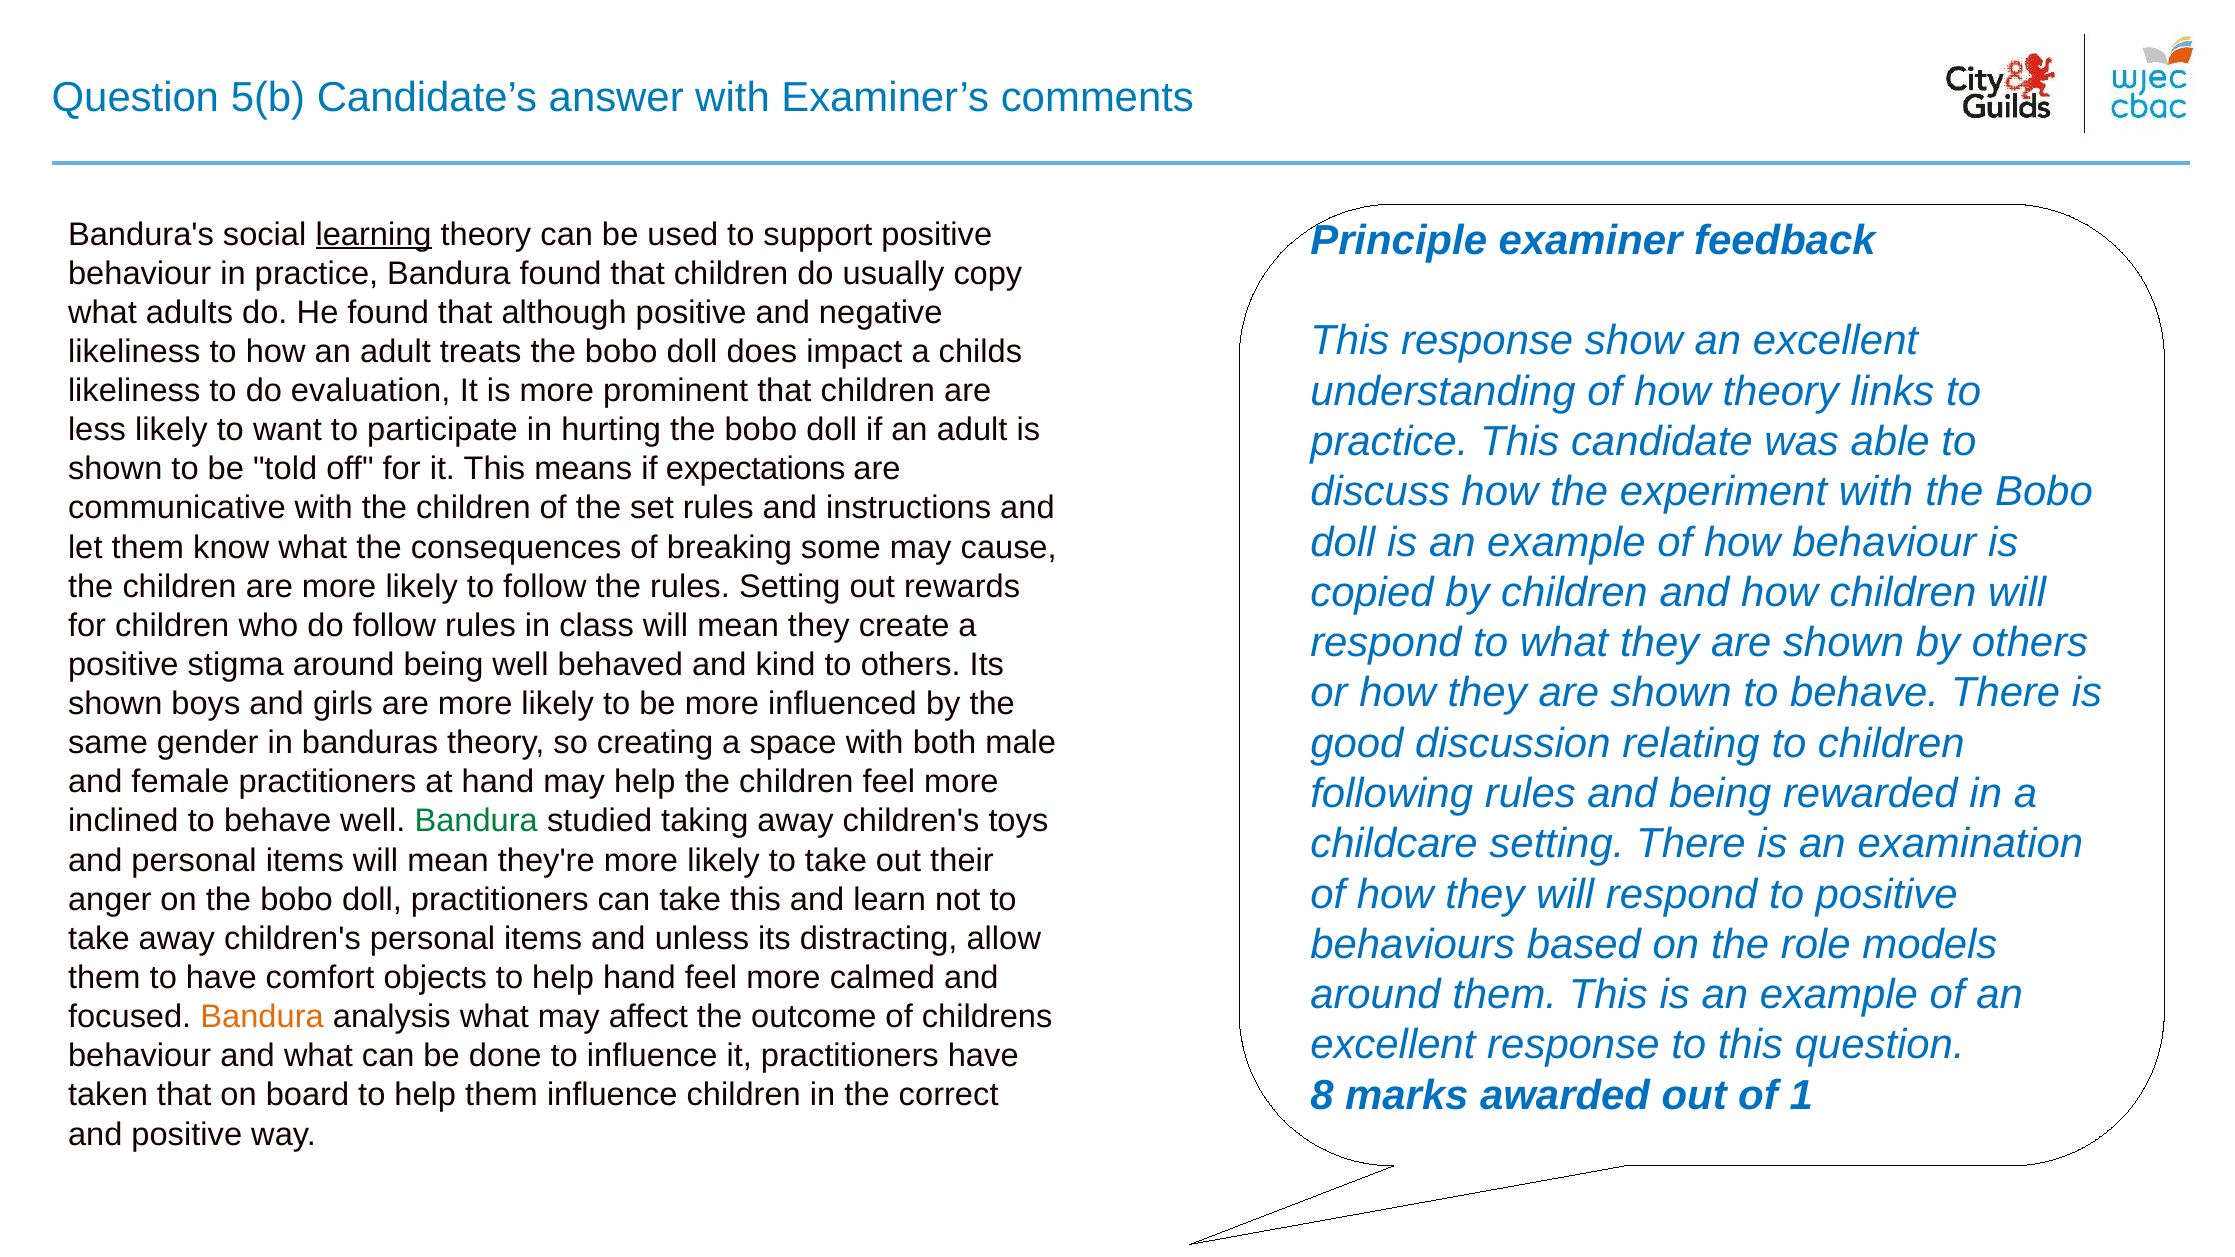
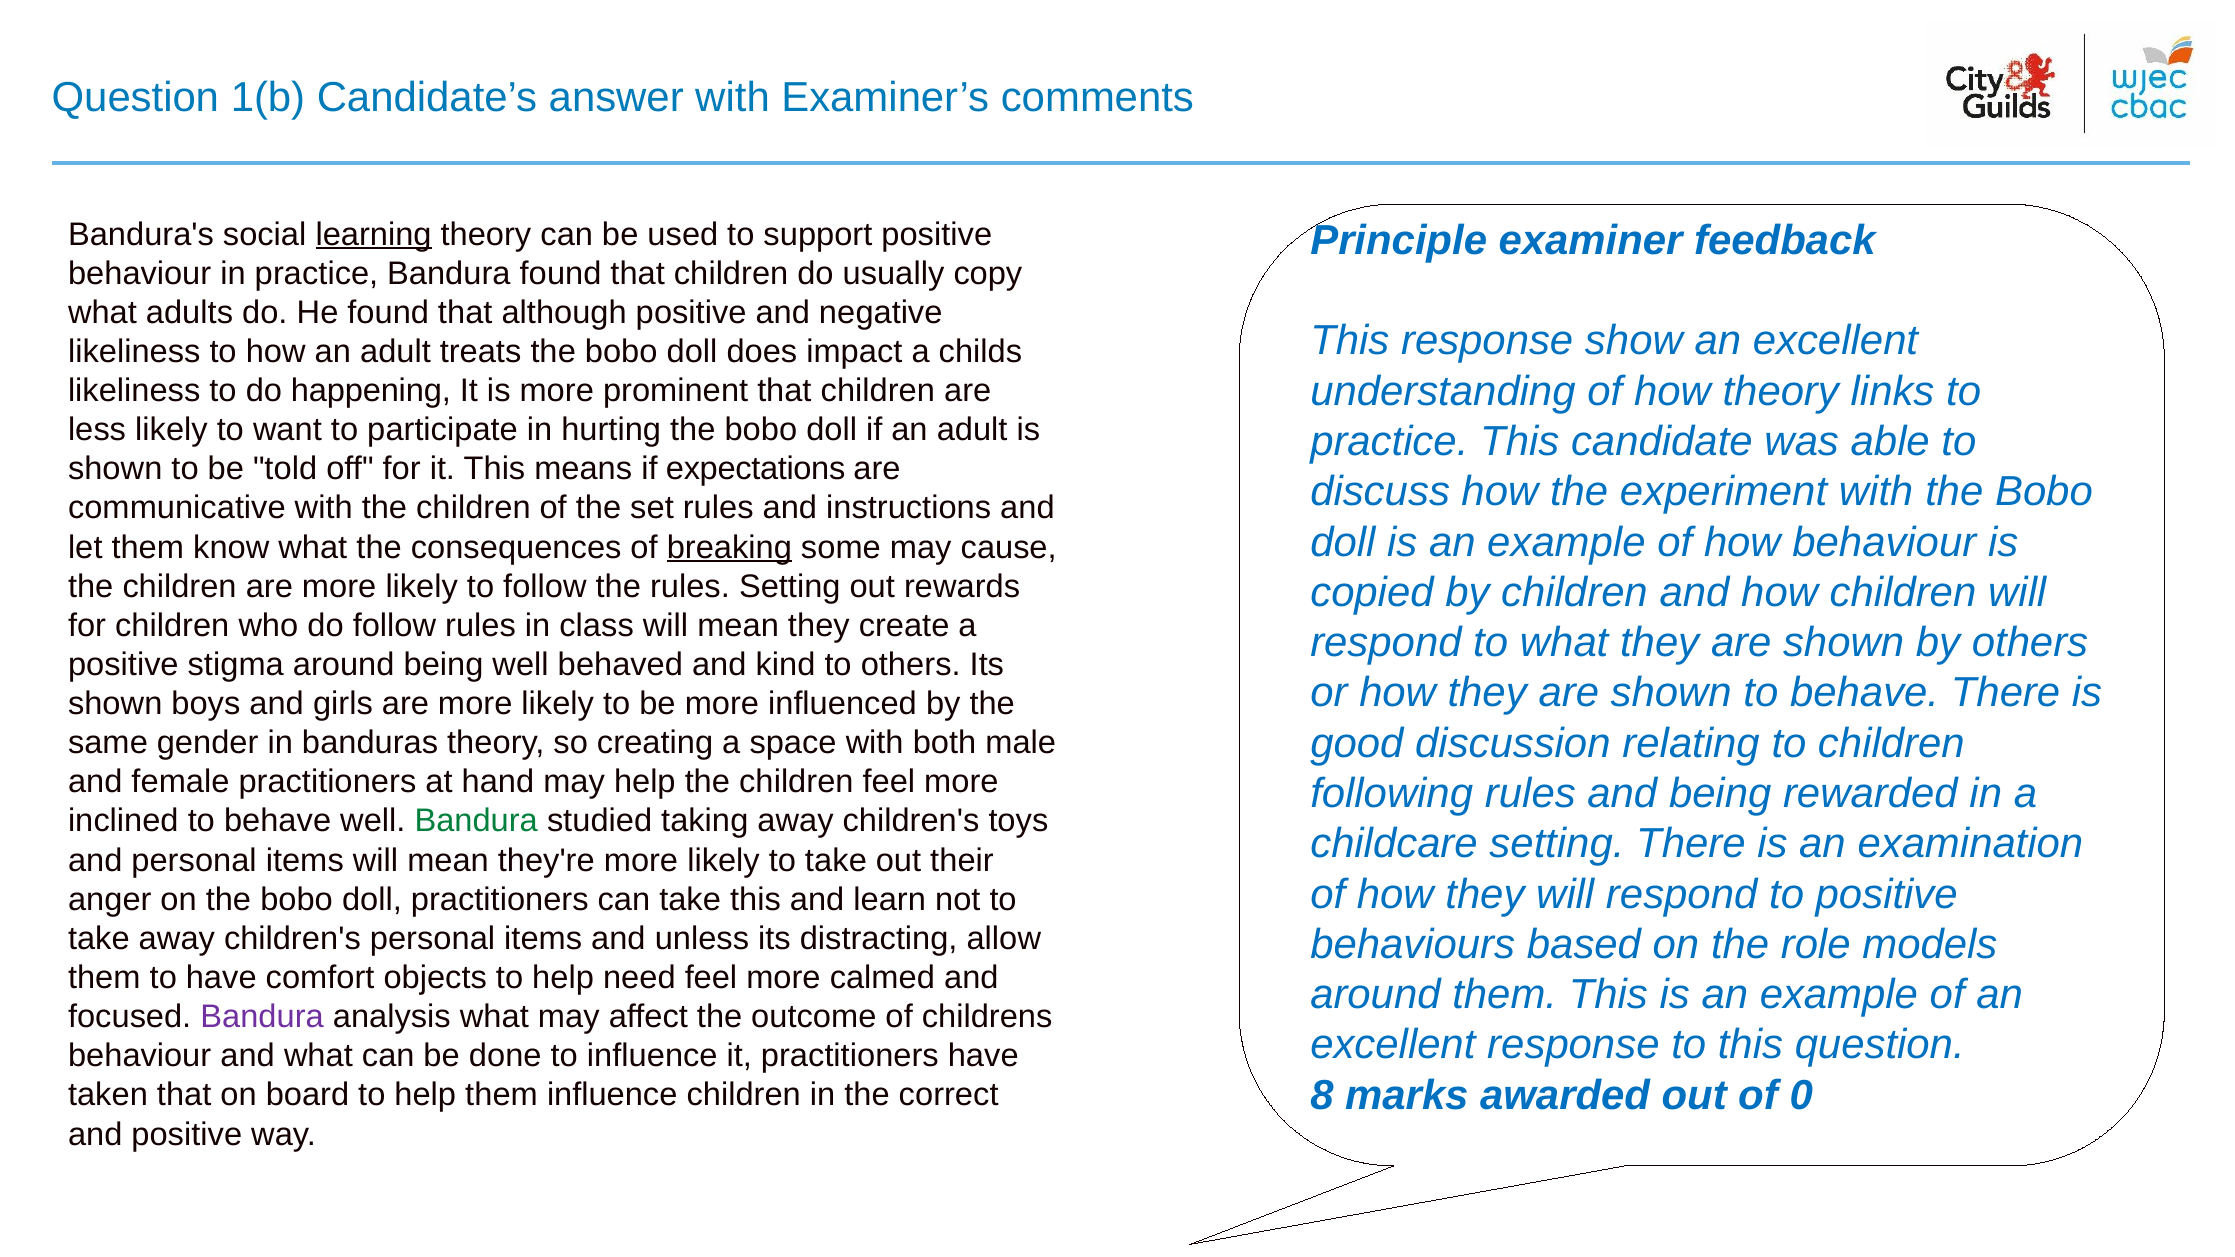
5(b: 5(b -> 1(b
evaluation: evaluation -> happening
breaking underline: none -> present
help hand: hand -> need
Bandura at (262, 1017) colour: orange -> purple
1: 1 -> 0
